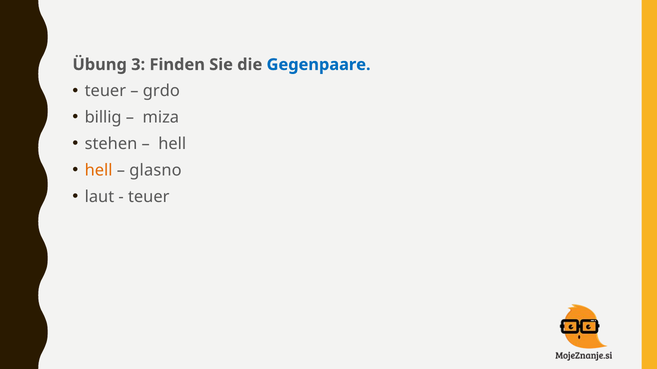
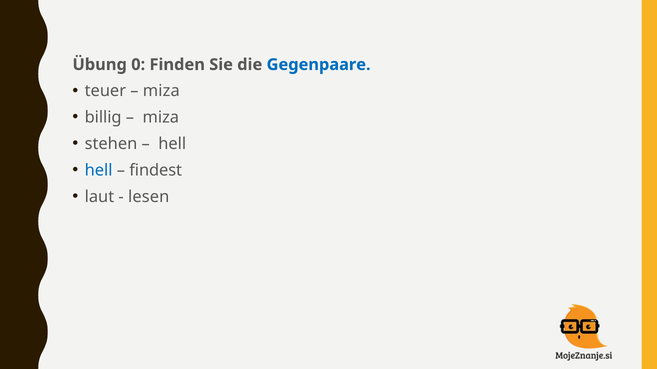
3: 3 -> 0
grdo at (161, 91): grdo -> miza
hell at (99, 171) colour: orange -> blue
glasno: glasno -> findest
teuer at (149, 197): teuer -> lesen
